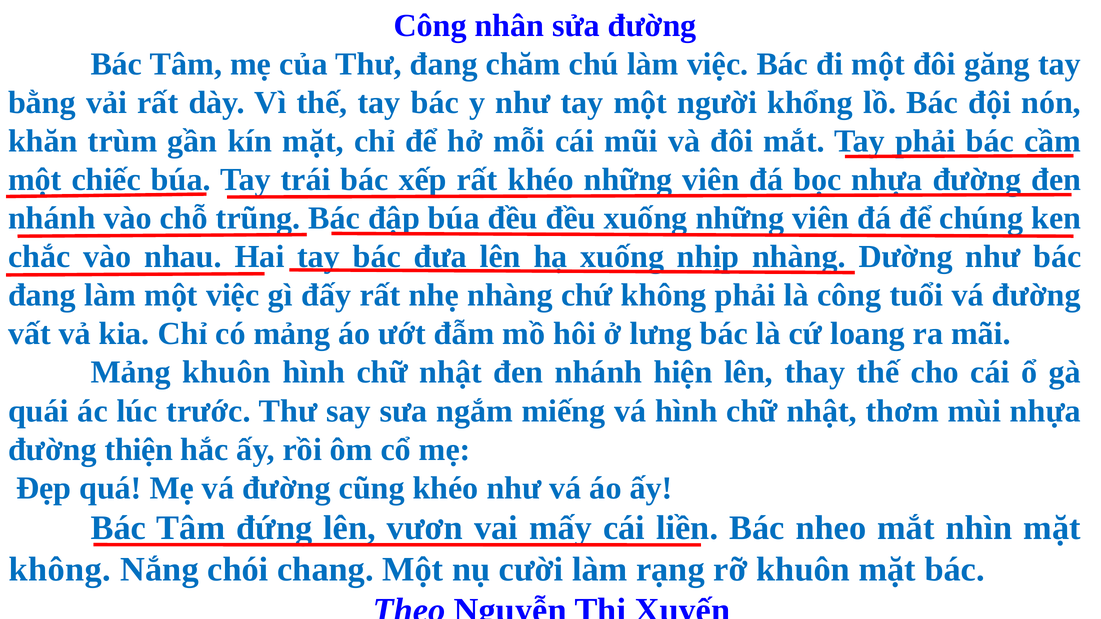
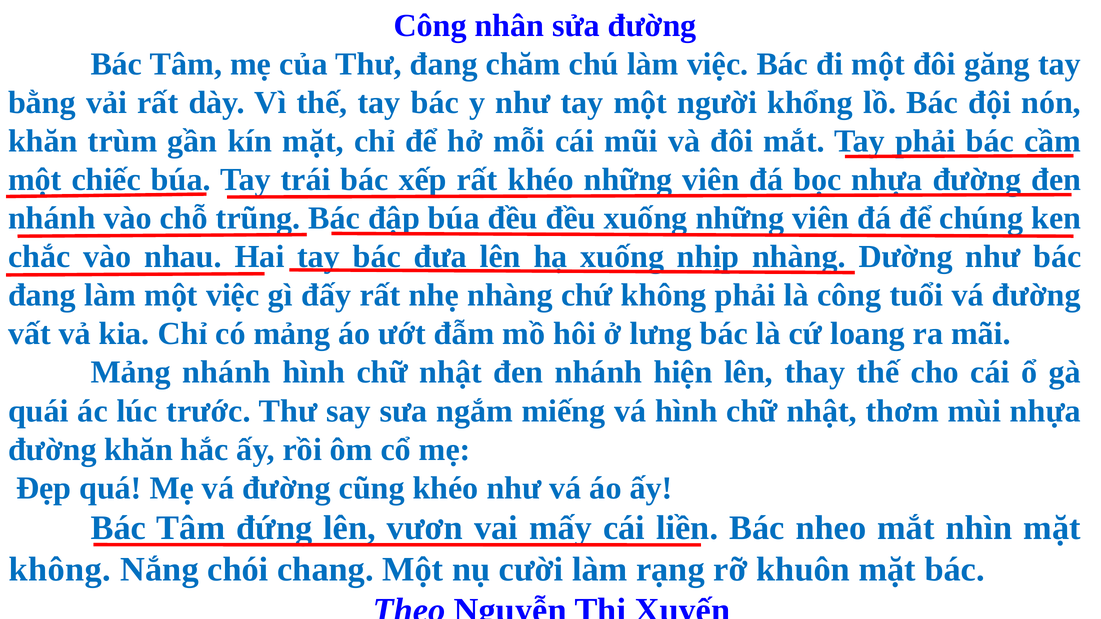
Mảng khuôn: khuôn -> nhánh
đường thiện: thiện -> khăn
